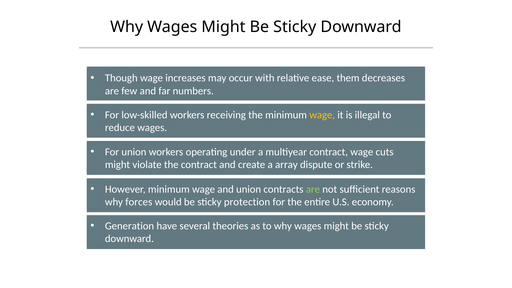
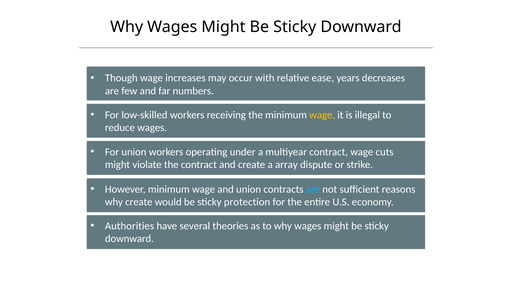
them: them -> years
are at (313, 189) colour: light green -> light blue
why forces: forces -> create
Generation: Generation -> Authorities
